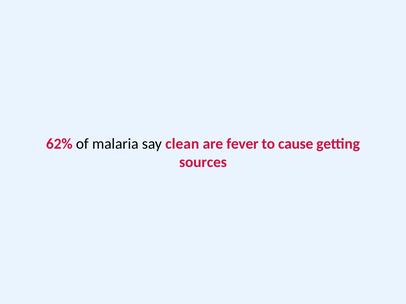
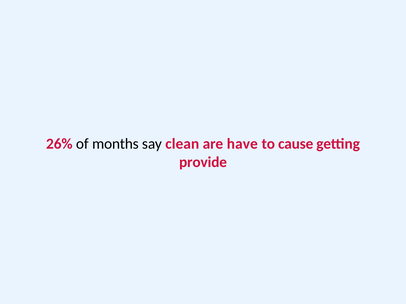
62%: 62% -> 26%
malaria: malaria -> months
fever: fever -> have
sources: sources -> provide
